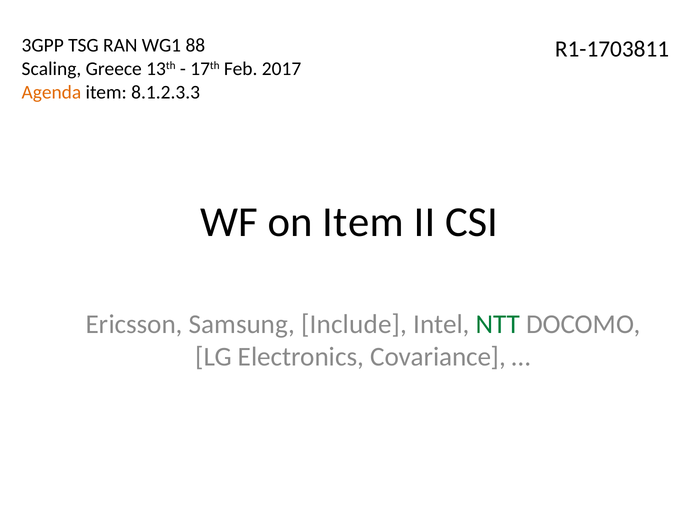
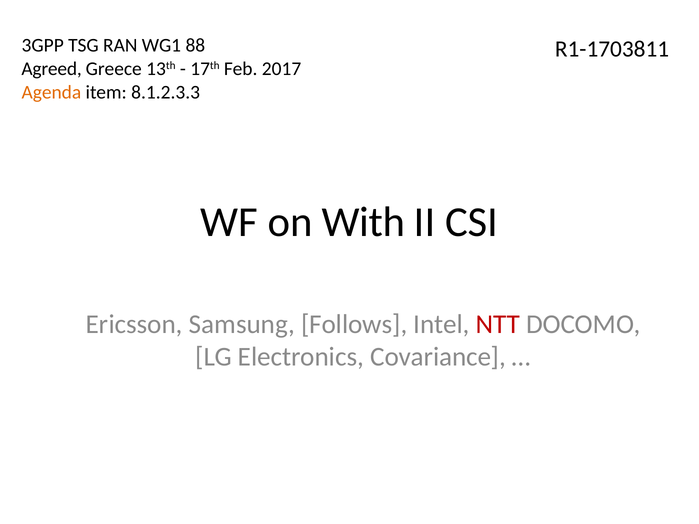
Scaling: Scaling -> Agreed
on Item: Item -> With
Include: Include -> Follows
NTT colour: green -> red
